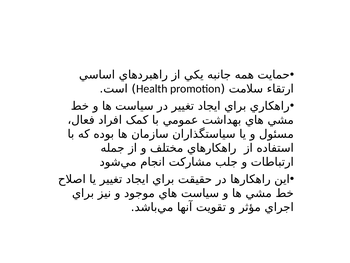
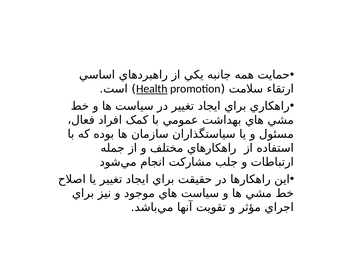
Health underline: none -> present
